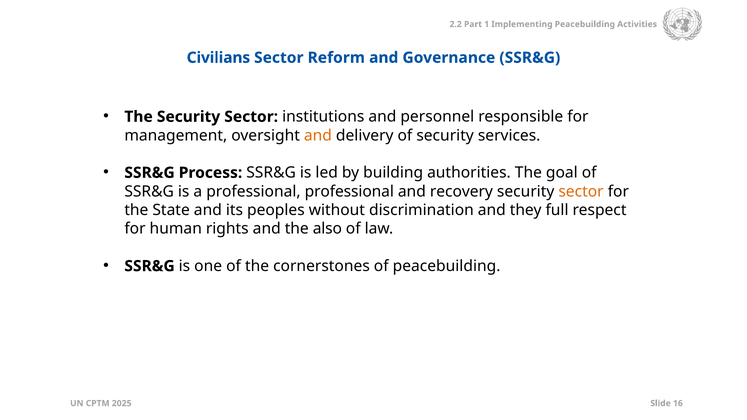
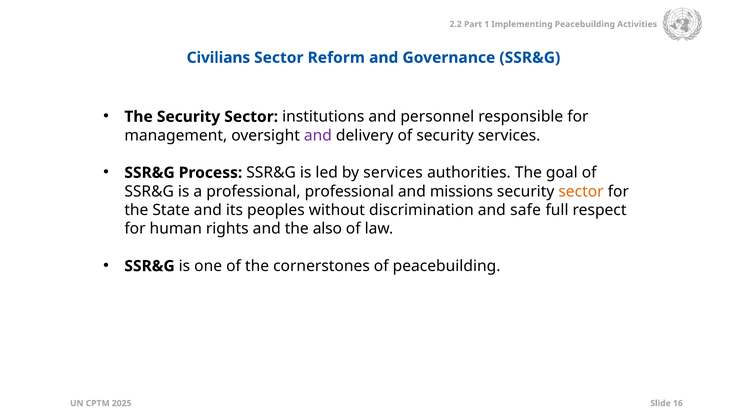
and at (318, 135) colour: orange -> purple
by building: building -> services
recovery: recovery -> missions
they: they -> safe
